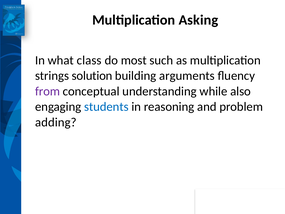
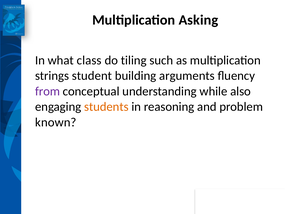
most: most -> tiling
solution: solution -> student
students colour: blue -> orange
adding: adding -> known
